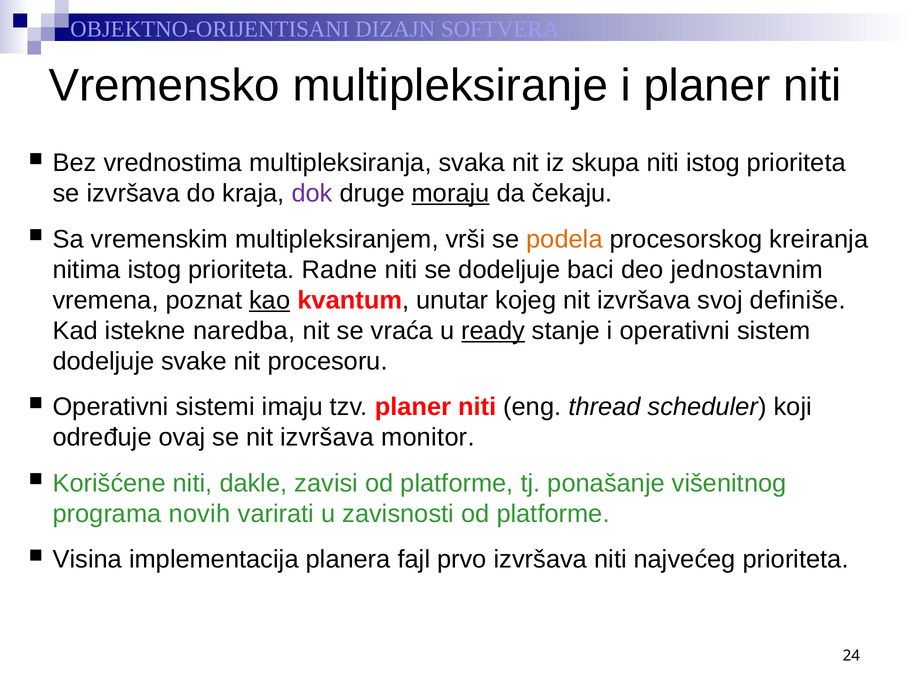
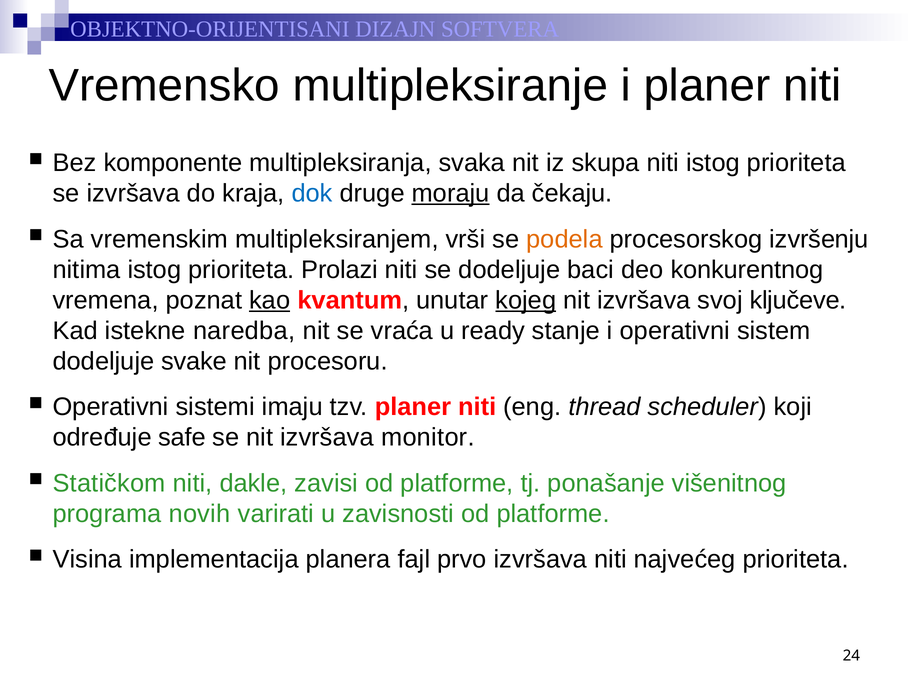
vrednostima: vrednostima -> komponente
dok colour: purple -> blue
kreiranja: kreiranja -> izvršenju
Radne: Radne -> Prolazi
jednostavnim: jednostavnim -> konkurentnog
kojeg underline: none -> present
definiše: definiše -> ključeve
ready underline: present -> none
ovaj: ovaj -> safe
Korišćene: Korišćene -> Statičkom
